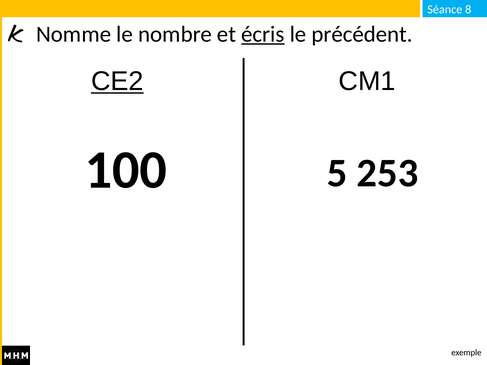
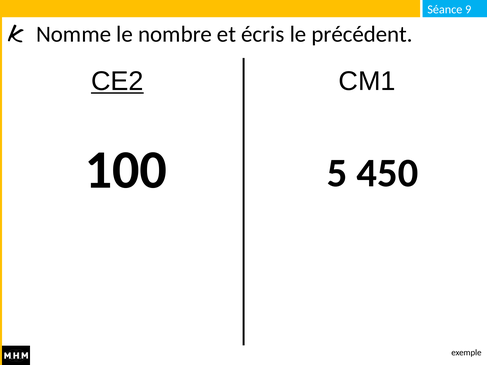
8: 8 -> 9
écris underline: present -> none
253: 253 -> 450
